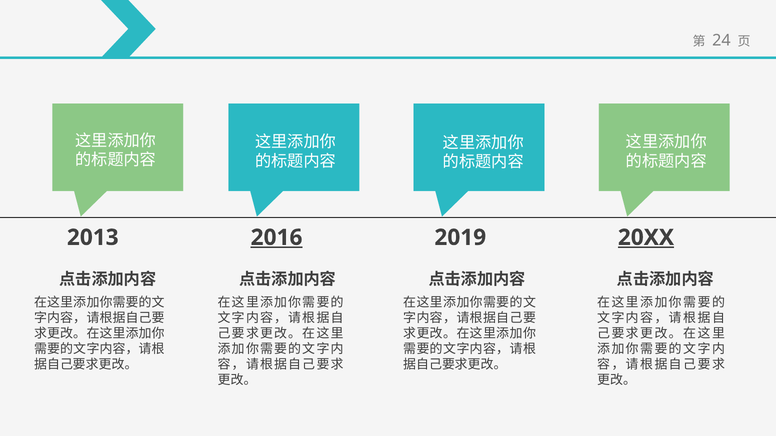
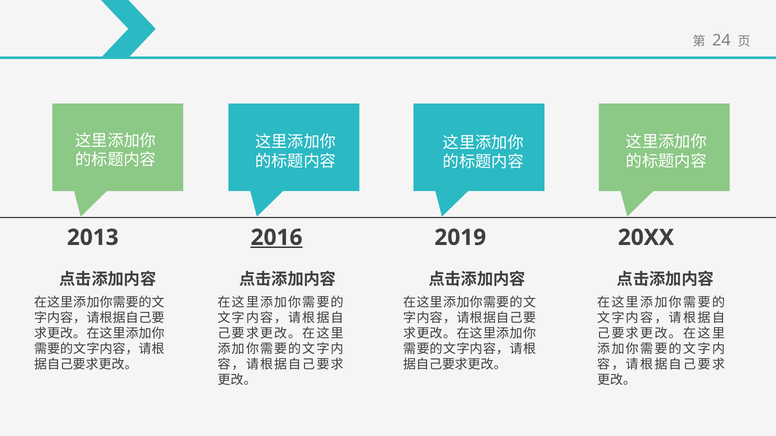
20XX underline: present -> none
